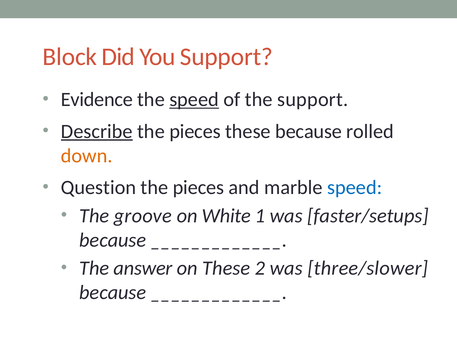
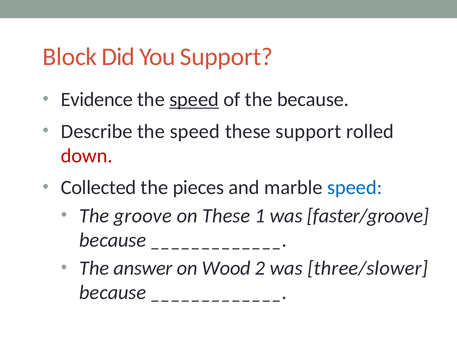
the support: support -> because
Describe underline: present -> none
pieces at (195, 132): pieces -> speed
these because: because -> support
down colour: orange -> red
Question: Question -> Collected
on White: White -> These
faster/setups: faster/setups -> faster/groove
on These: These -> Wood
